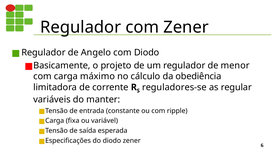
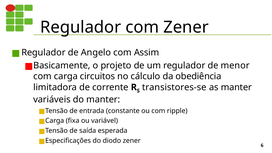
com Diodo: Diodo -> Assim
máximo: máximo -> circuitos
reguladores-se: reguladores-se -> transistores-se
as regular: regular -> manter
